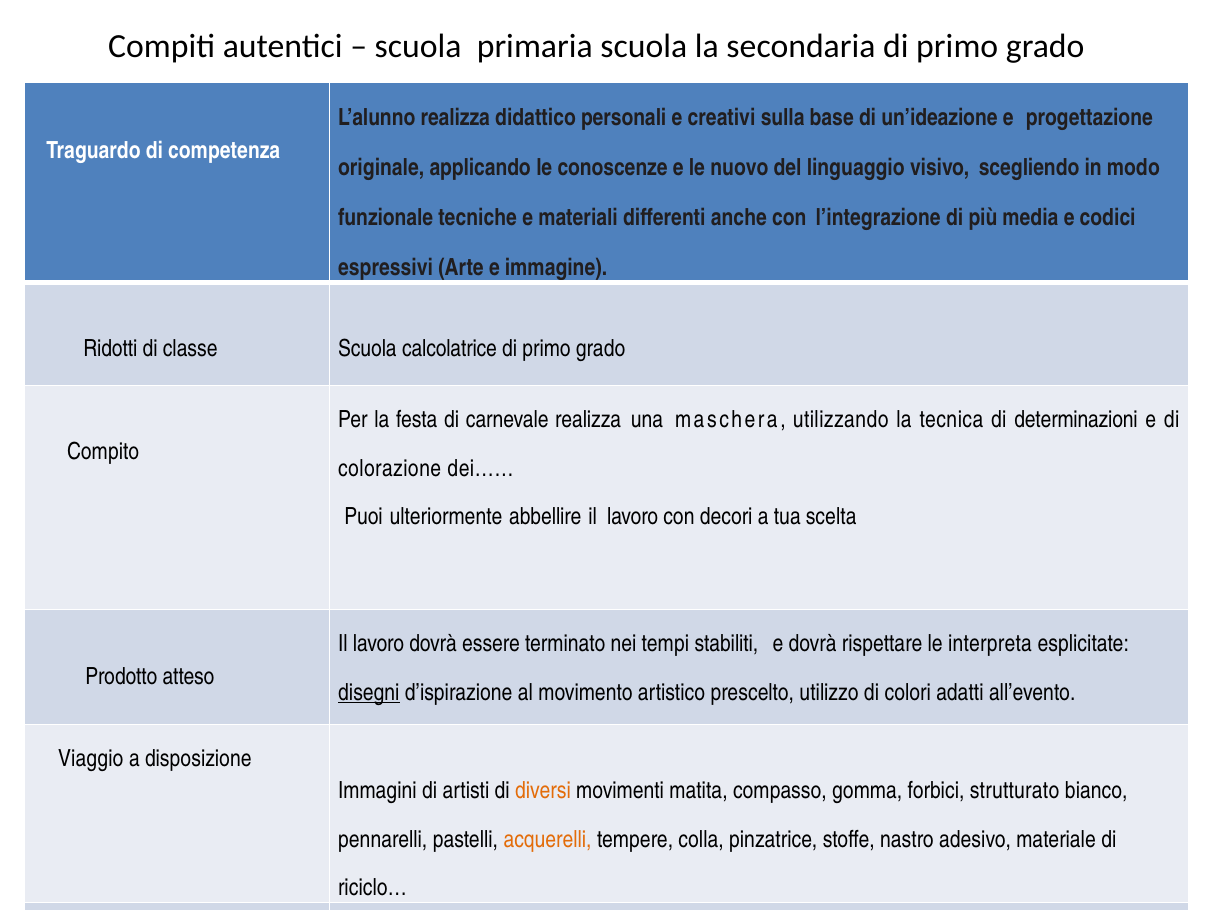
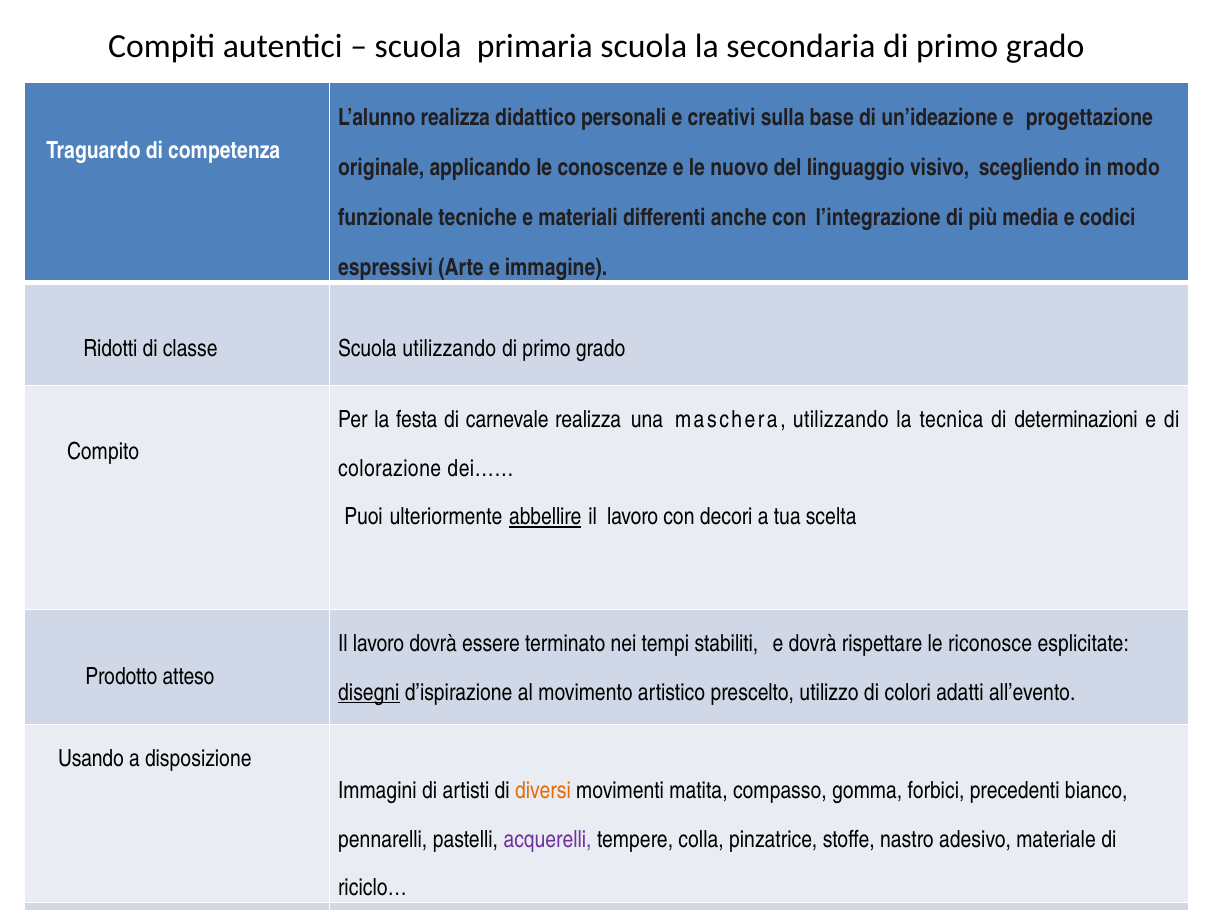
Scuola calcolatrice: calcolatrice -> utilizzando
abbellire underline: none -> present
interpreta: interpreta -> riconosce
Viaggio: Viaggio -> Usando
strutturato: strutturato -> precedenti
acquerelli colour: orange -> purple
